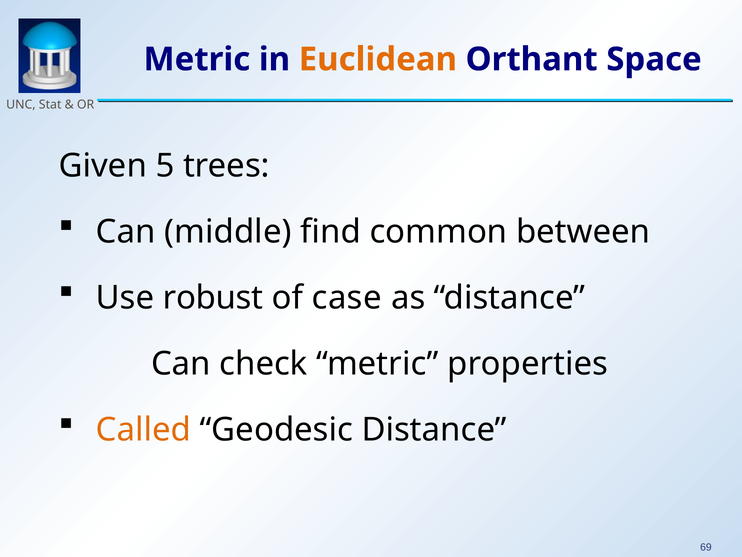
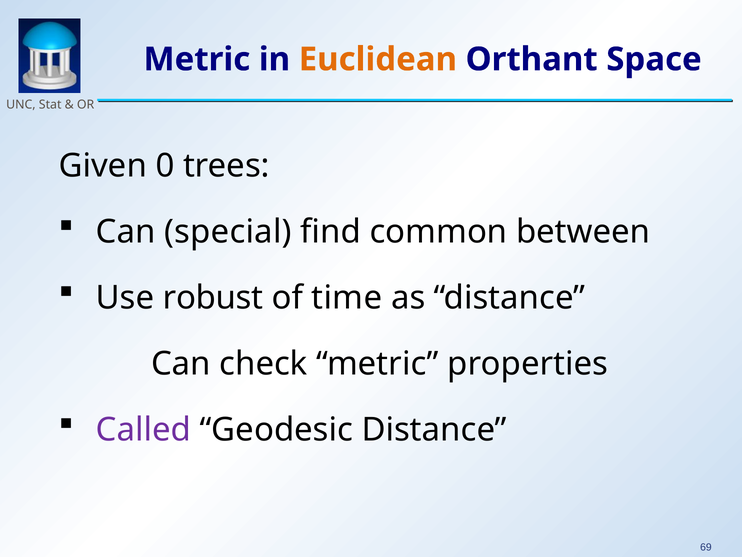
5: 5 -> 0
middle: middle -> special
case: case -> time
Called colour: orange -> purple
